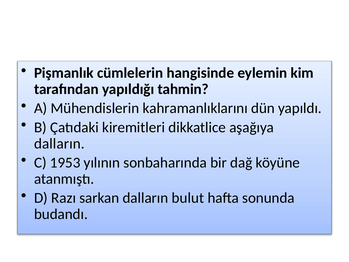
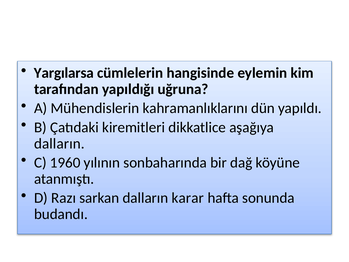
Pişmanlık: Pişmanlık -> Yargılarsa
tahmin: tahmin -> uğruna
1953: 1953 -> 1960
bulut: bulut -> karar
